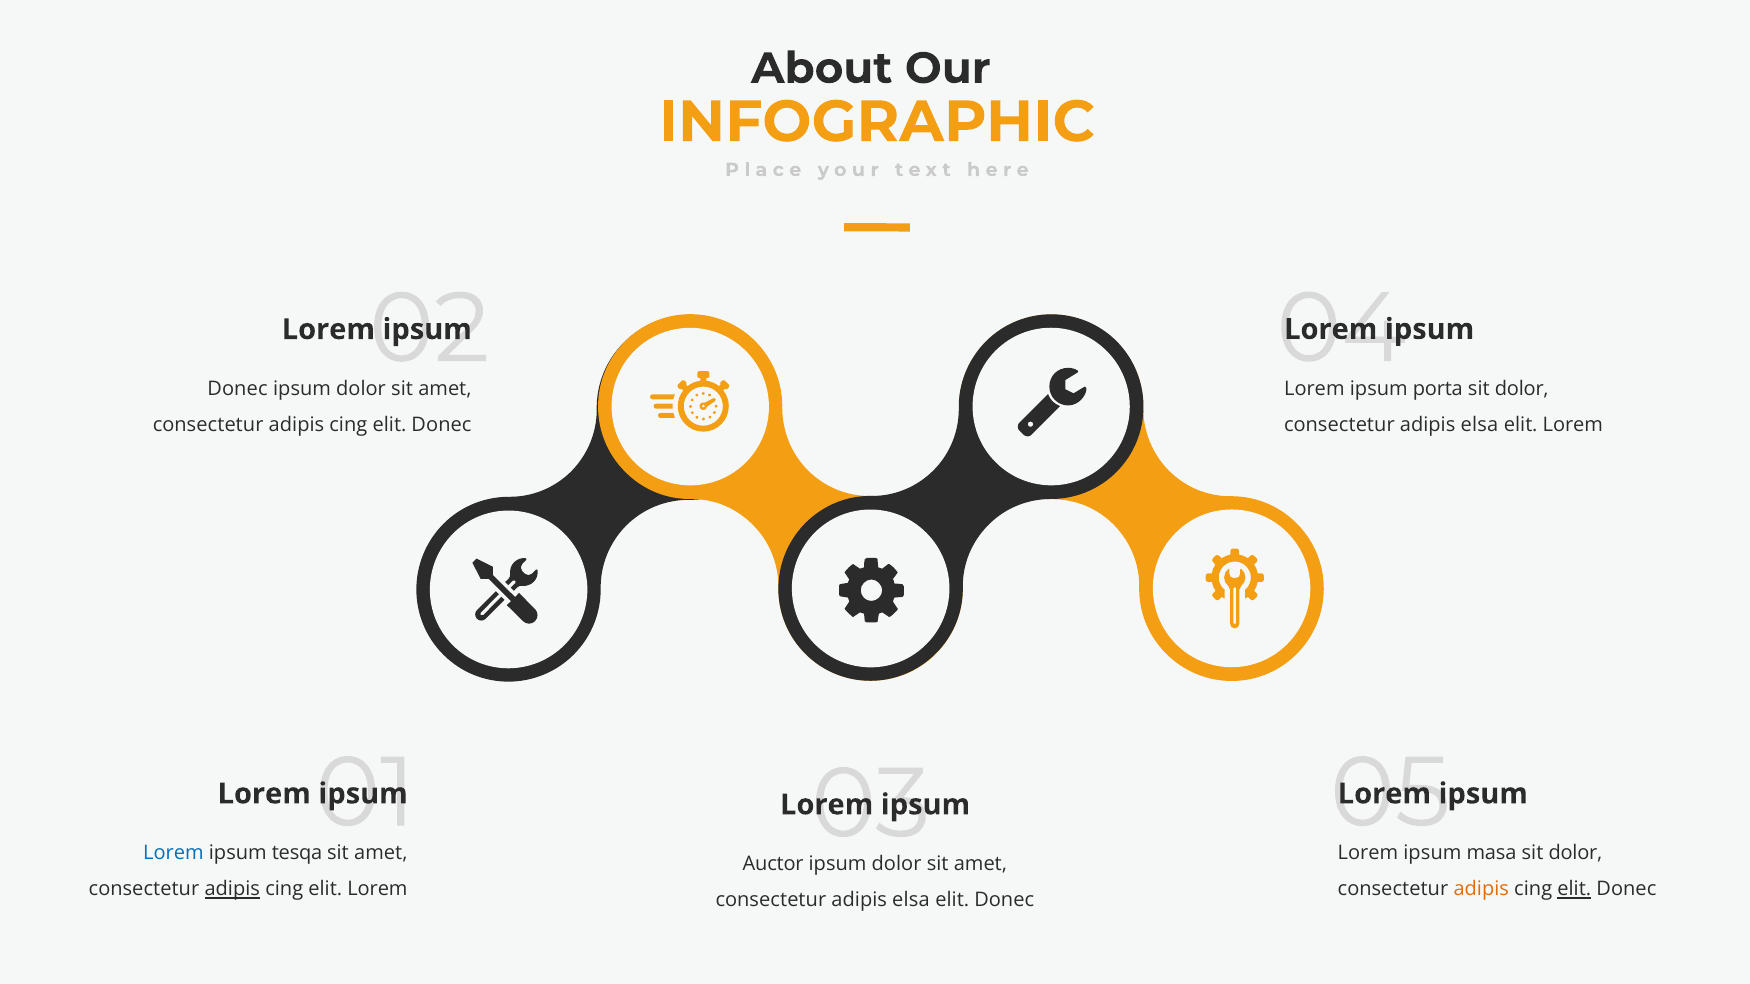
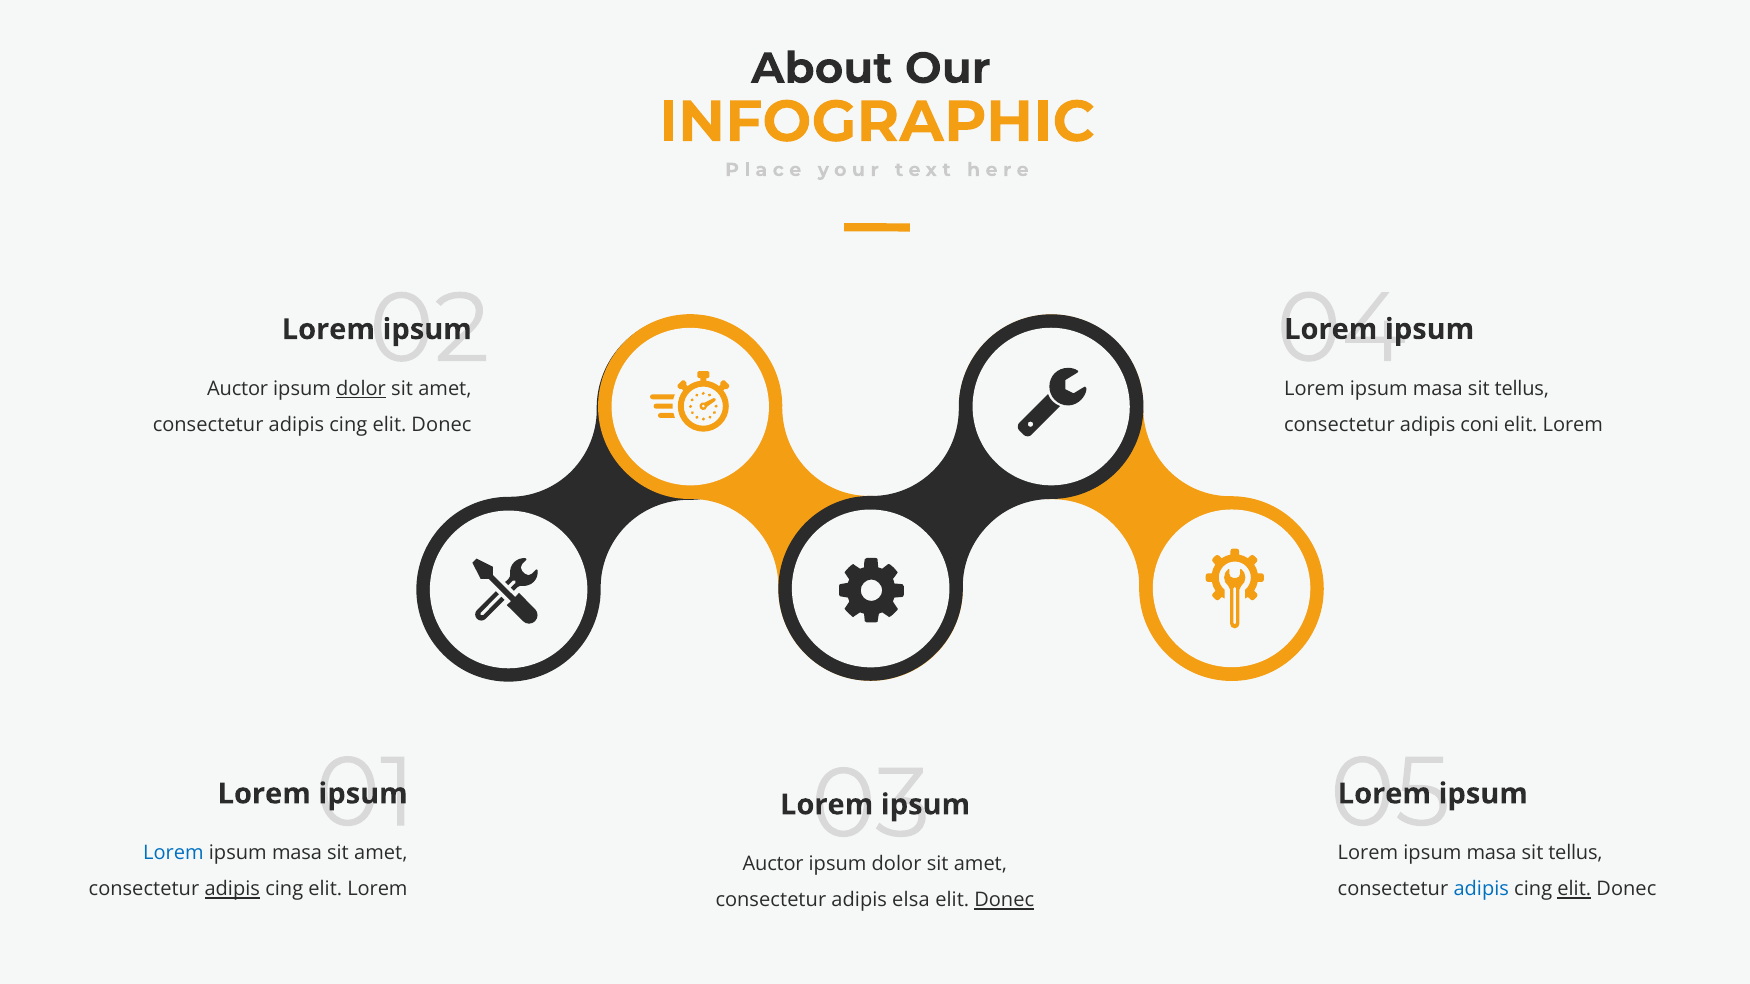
porta at (1438, 389): porta -> masa
dolor at (1522, 389): dolor -> tellus
Donec at (237, 389): Donec -> Auctor
dolor at (361, 389) underline: none -> present
elsa at (1479, 425): elsa -> coni
tesqa at (297, 854): tesqa -> masa
dolor at (1575, 854): dolor -> tellus
adipis at (1481, 890) colour: orange -> blue
Donec at (1004, 901) underline: none -> present
